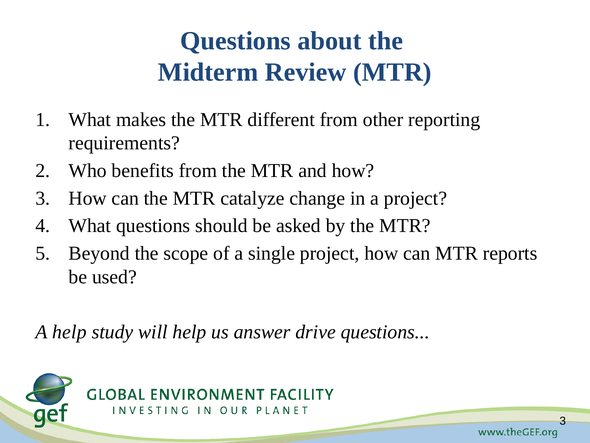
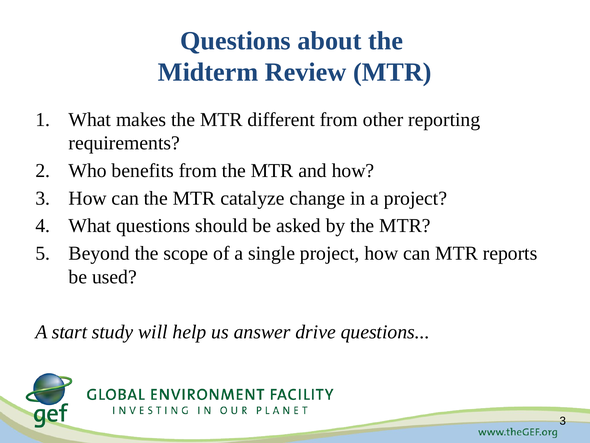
A help: help -> start
